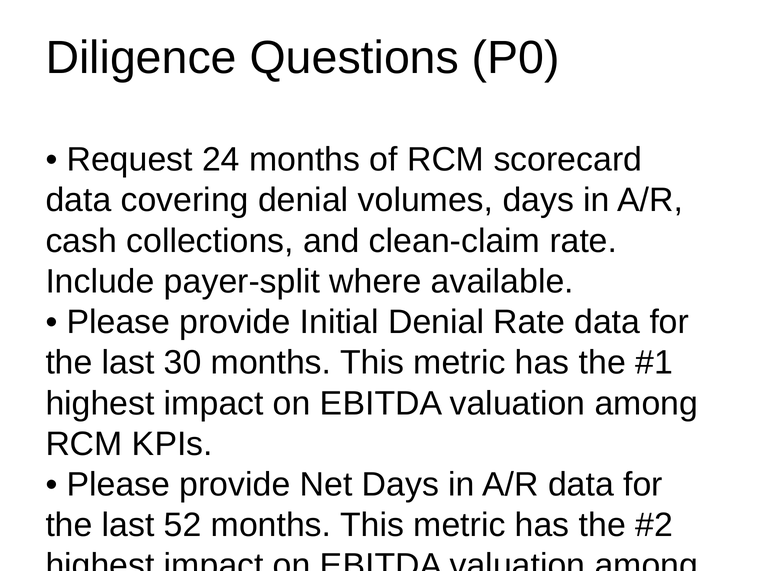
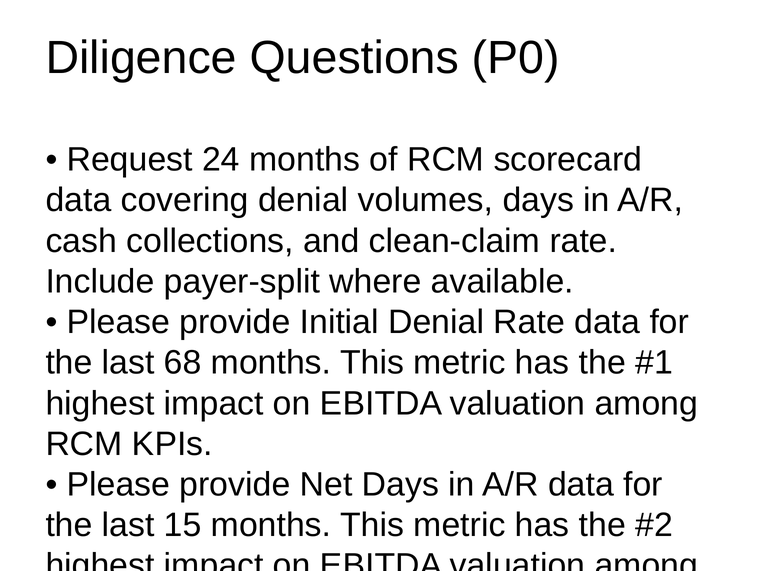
30: 30 -> 68
52: 52 -> 15
